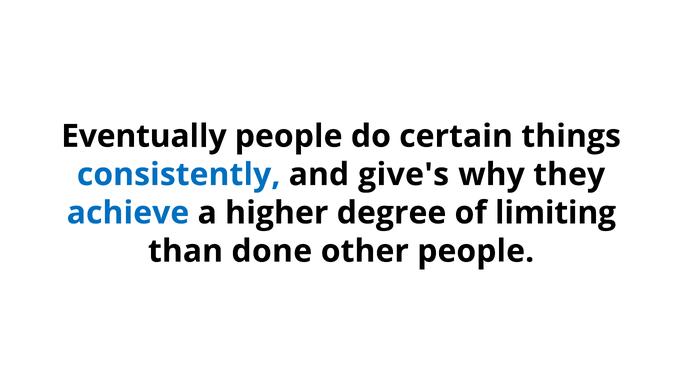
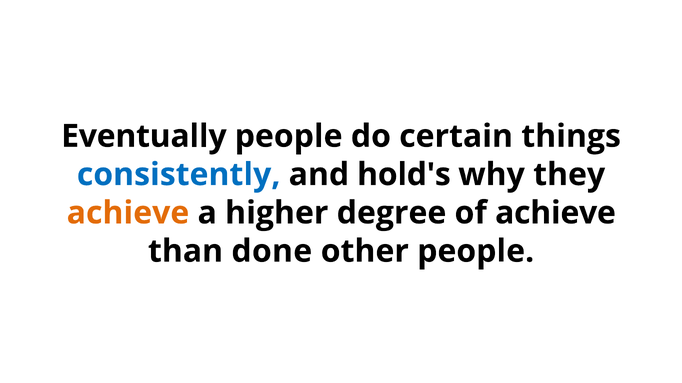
give's: give's -> hold's
achieve at (128, 213) colour: blue -> orange
of limiting: limiting -> achieve
